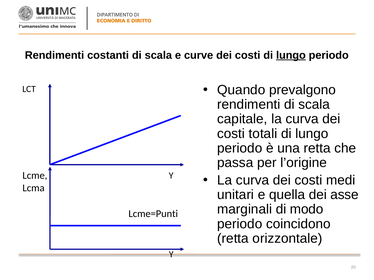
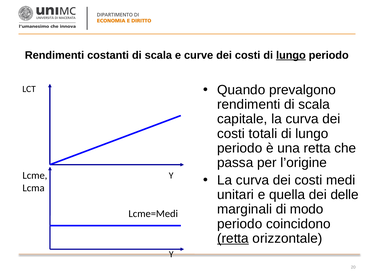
asse: asse -> delle
Lcme=Punti: Lcme=Punti -> Lcme=Medi
retta at (233, 239) underline: none -> present
